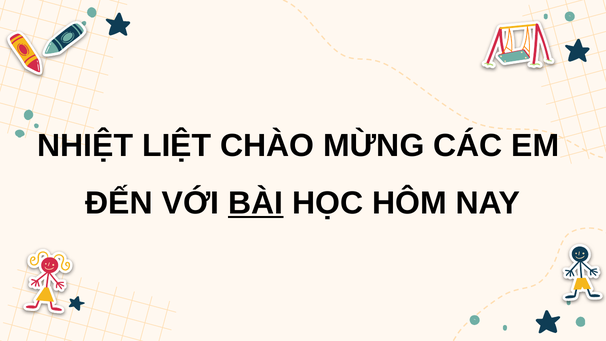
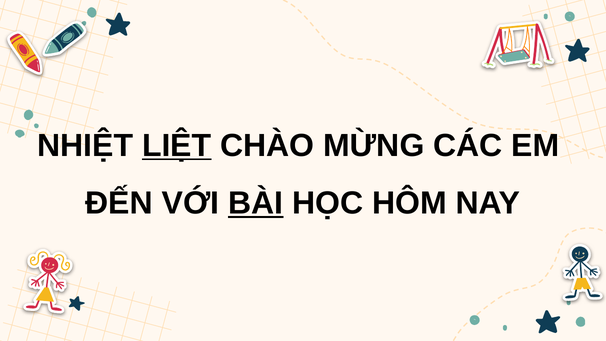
LIỆT underline: none -> present
